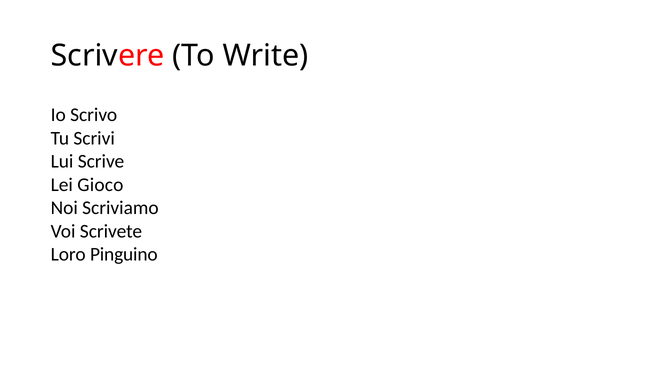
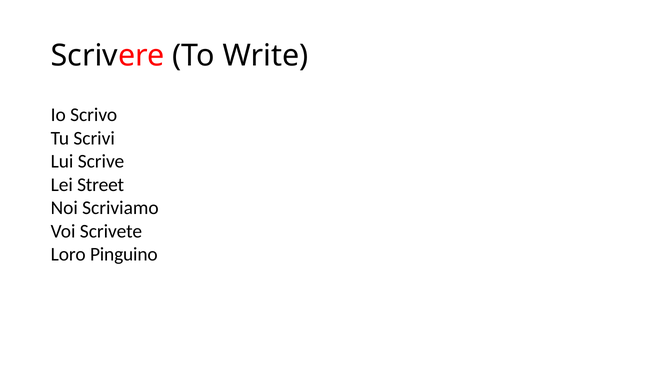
Gioco: Gioco -> Street
